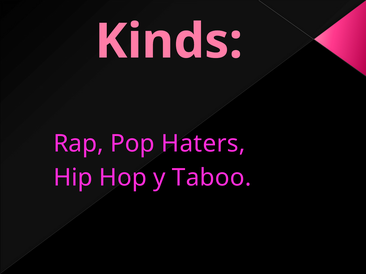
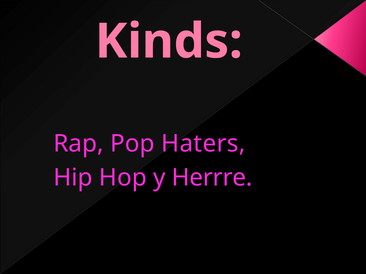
Taboo: Taboo -> Herrre
